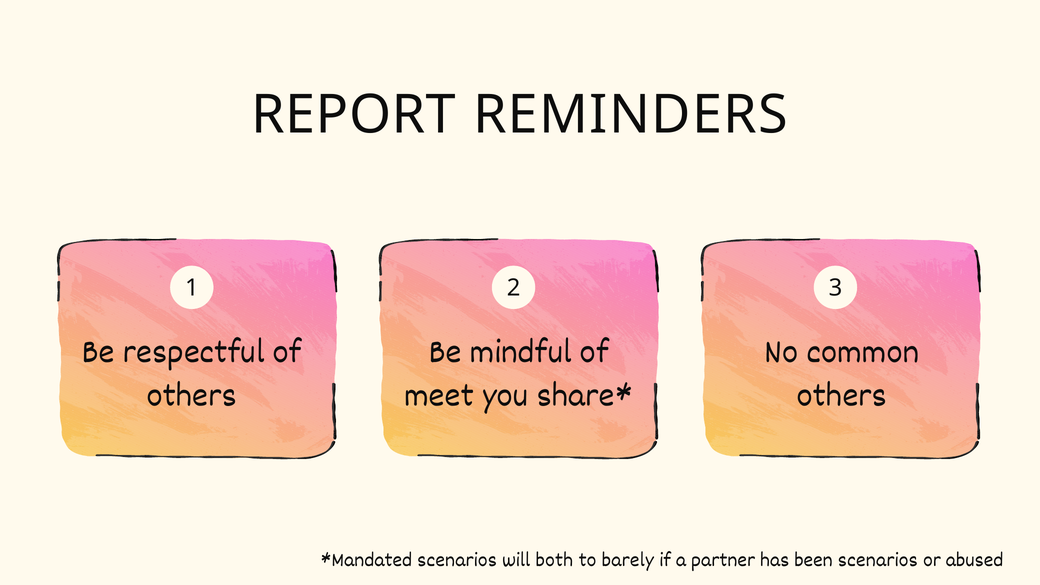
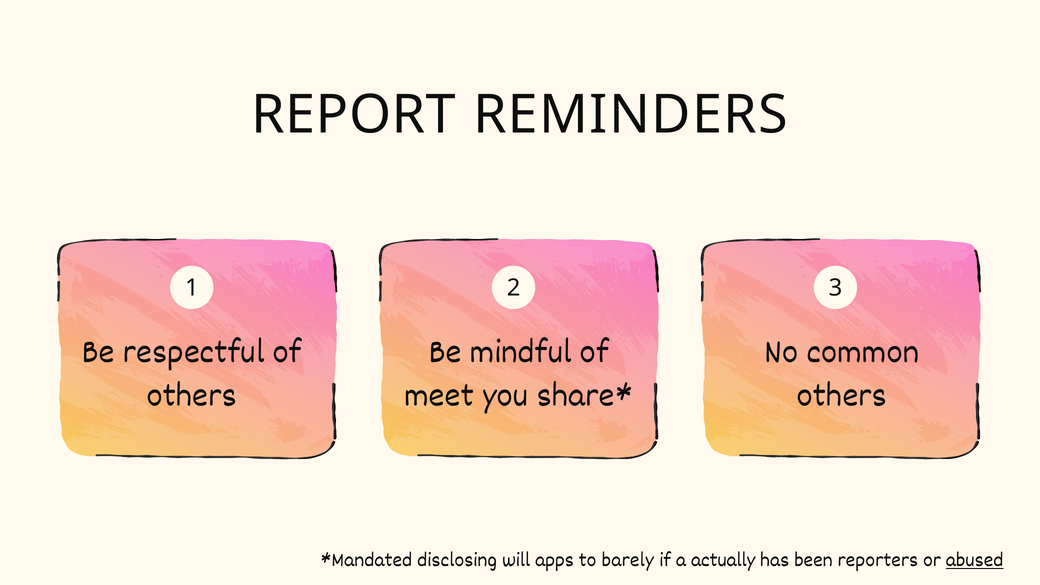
scenarios at (457, 559): scenarios -> disclosing
both: both -> apps
partner: partner -> actually
been scenarios: scenarios -> reporters
abused underline: none -> present
